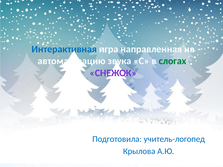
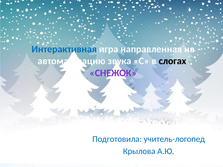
слогах colour: green -> black
